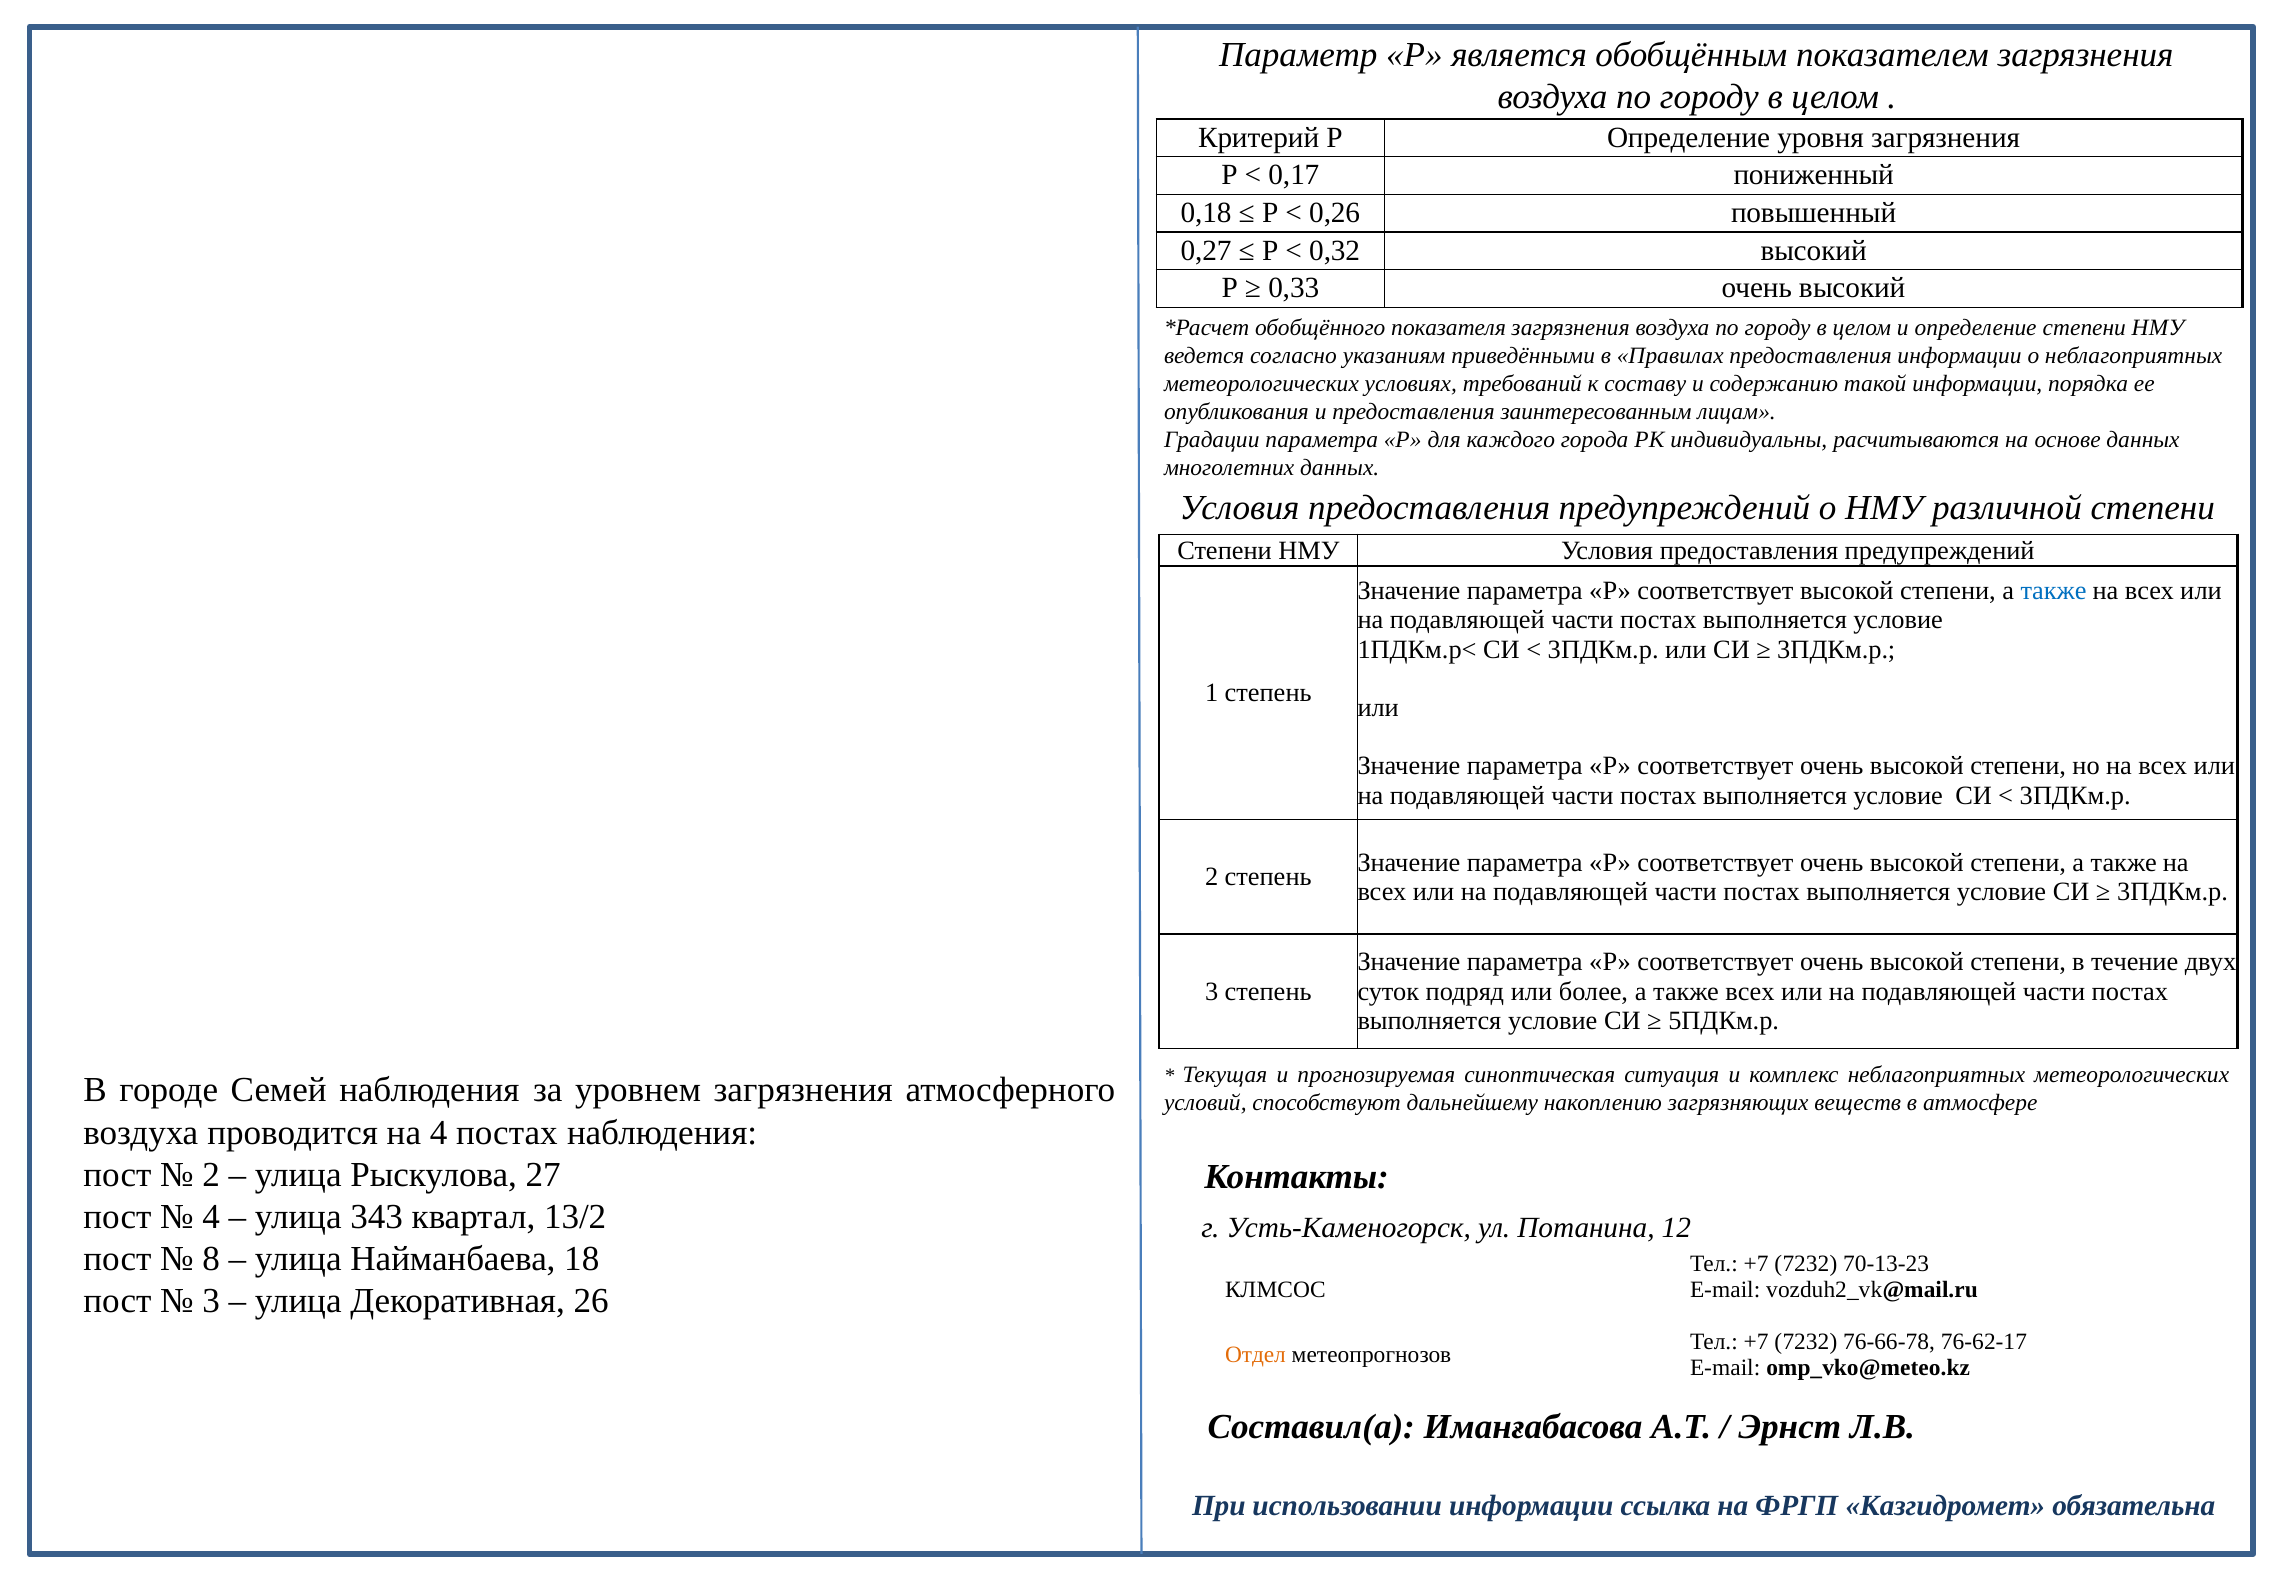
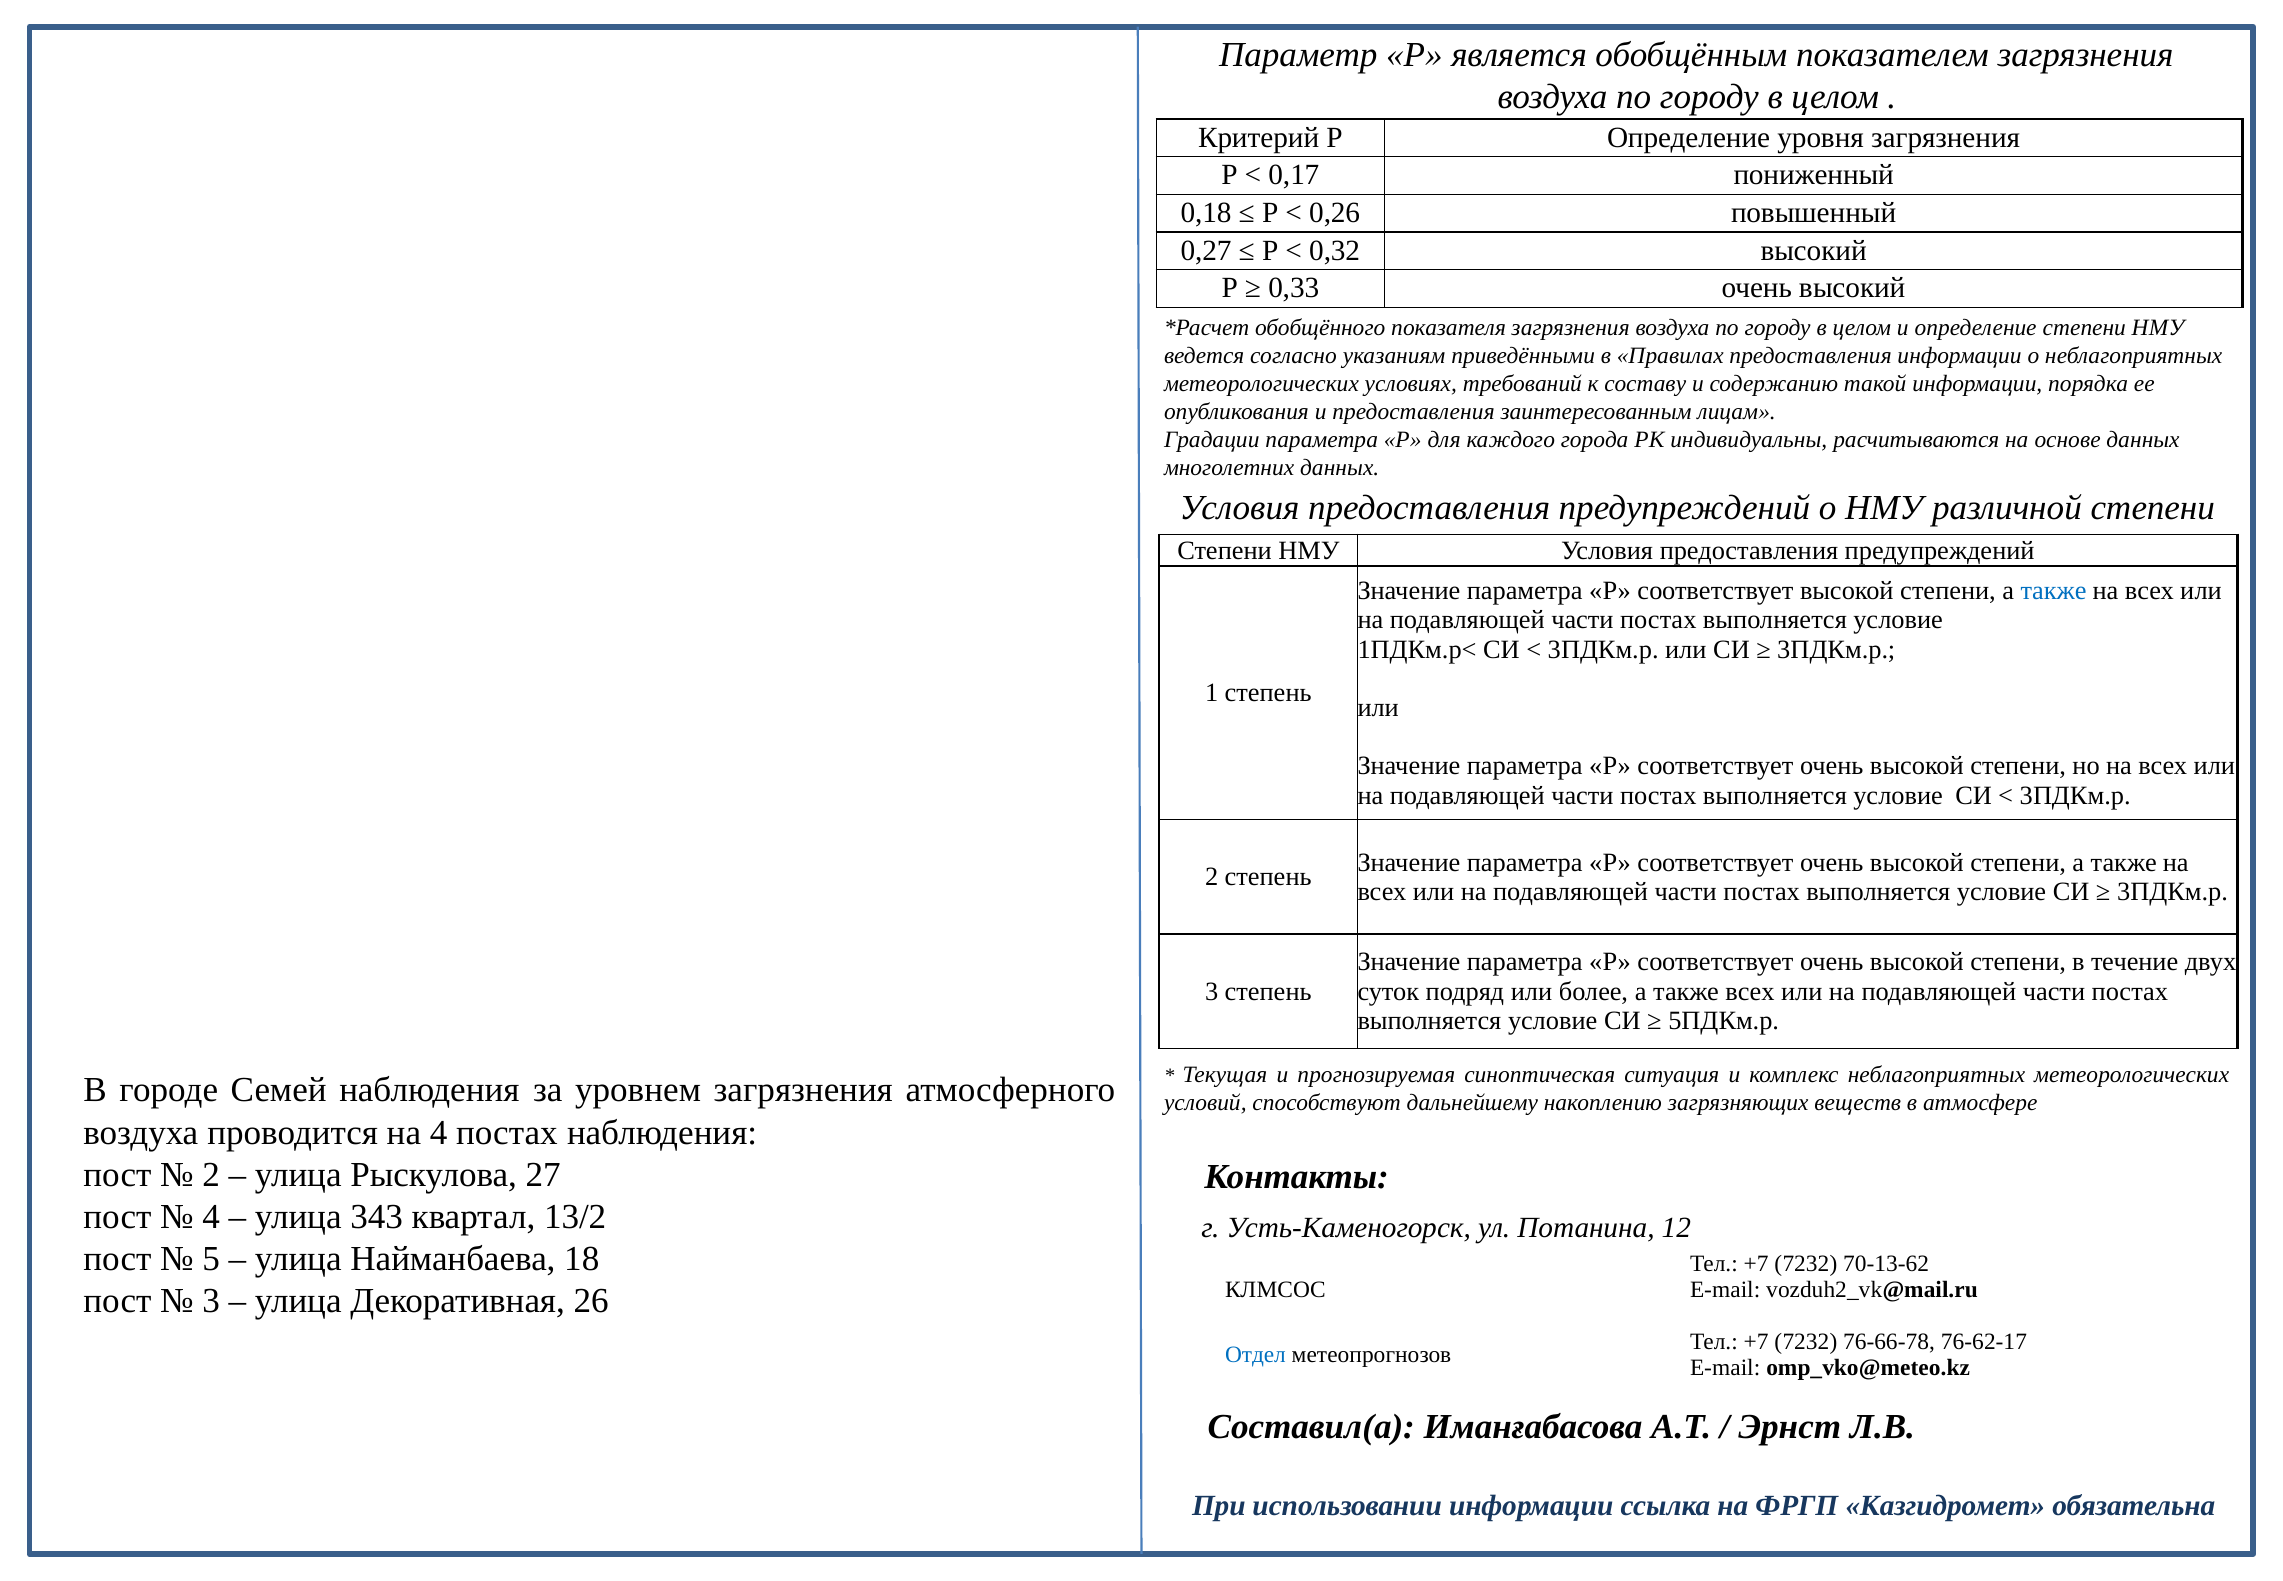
8: 8 -> 5
70-13-23: 70-13-23 -> 70-13-62
Отдел colour: orange -> blue
